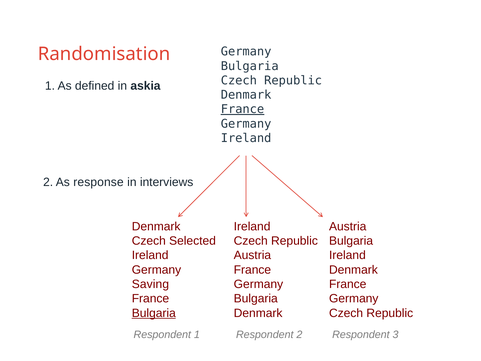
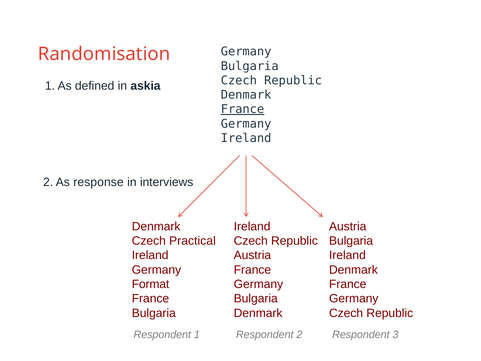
Selected: Selected -> Practical
Saving: Saving -> Format
Bulgaria at (154, 313) underline: present -> none
